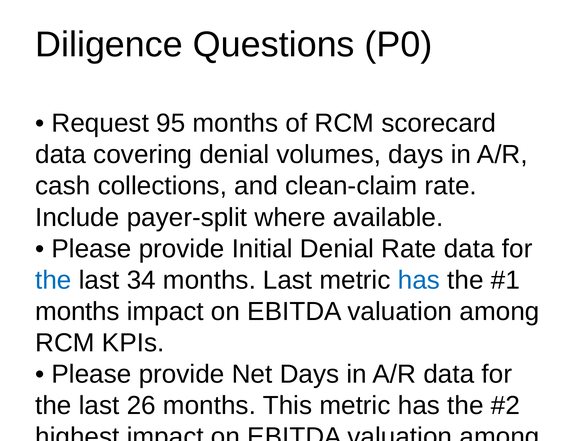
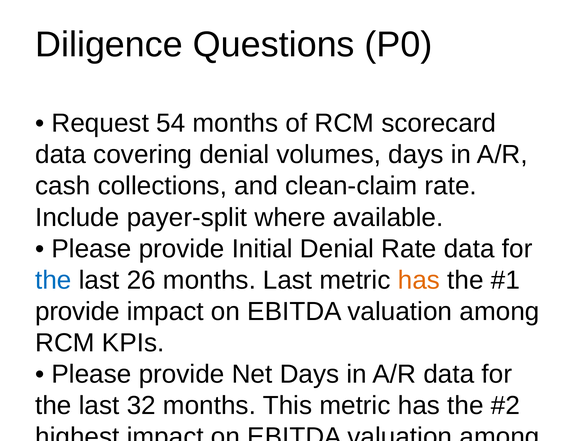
95: 95 -> 54
34: 34 -> 26
has at (419, 280) colour: blue -> orange
months at (77, 312): months -> provide
26: 26 -> 32
